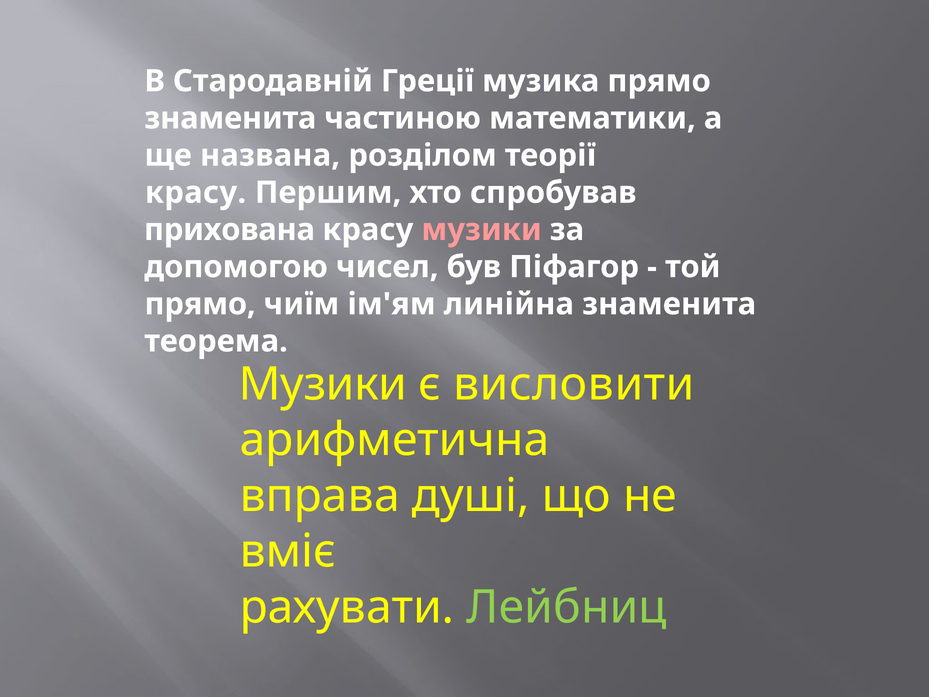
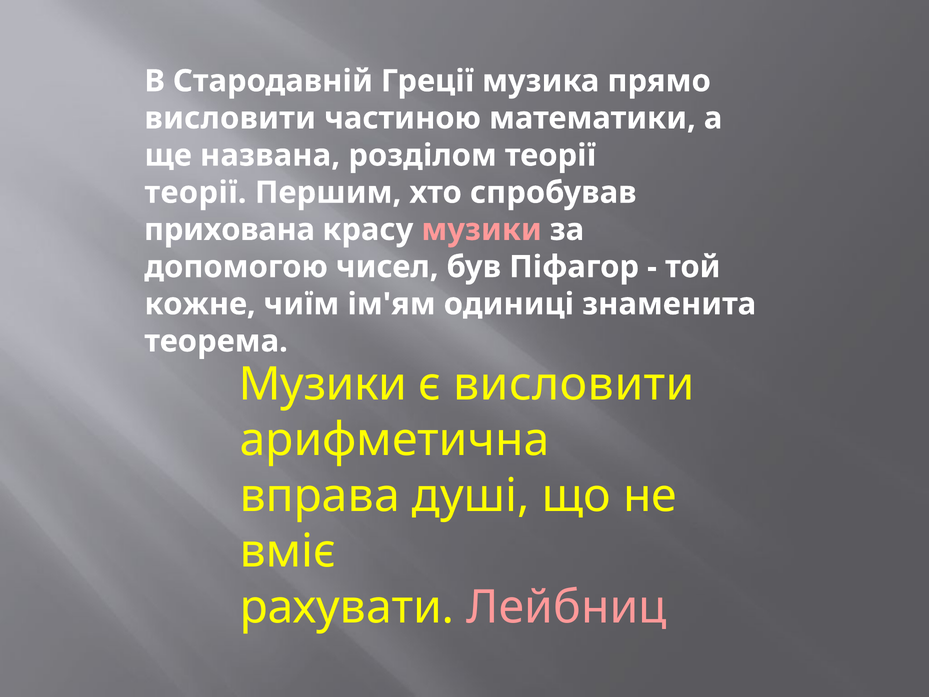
знаменита at (230, 118): знаменита -> висловити
красу at (195, 193): красу -> теорії
прямо at (200, 304): прямо -> кожне
линійна: линійна -> одиниці
Лейбниц colour: light green -> pink
